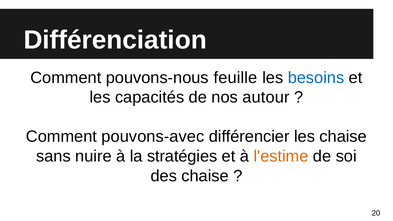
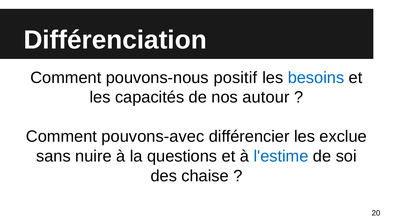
feuille: feuille -> positif
les chaise: chaise -> exclue
stratégies: stratégies -> questions
l'estime colour: orange -> blue
